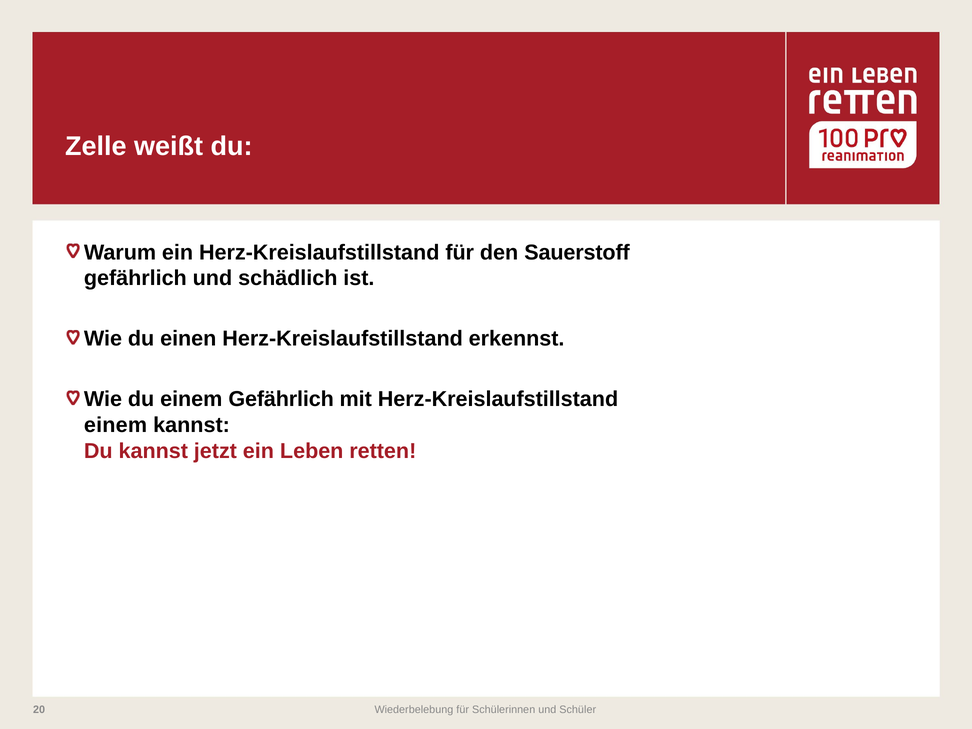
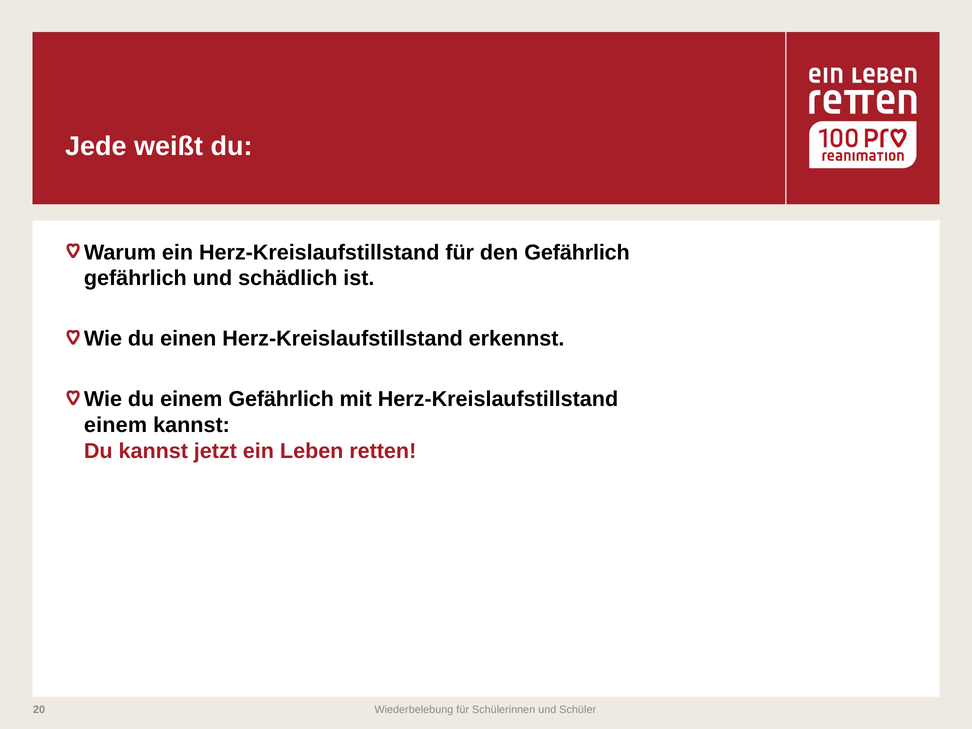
Zelle: Zelle -> Jede
den Sauerstoff: Sauerstoff -> Gefährlich
